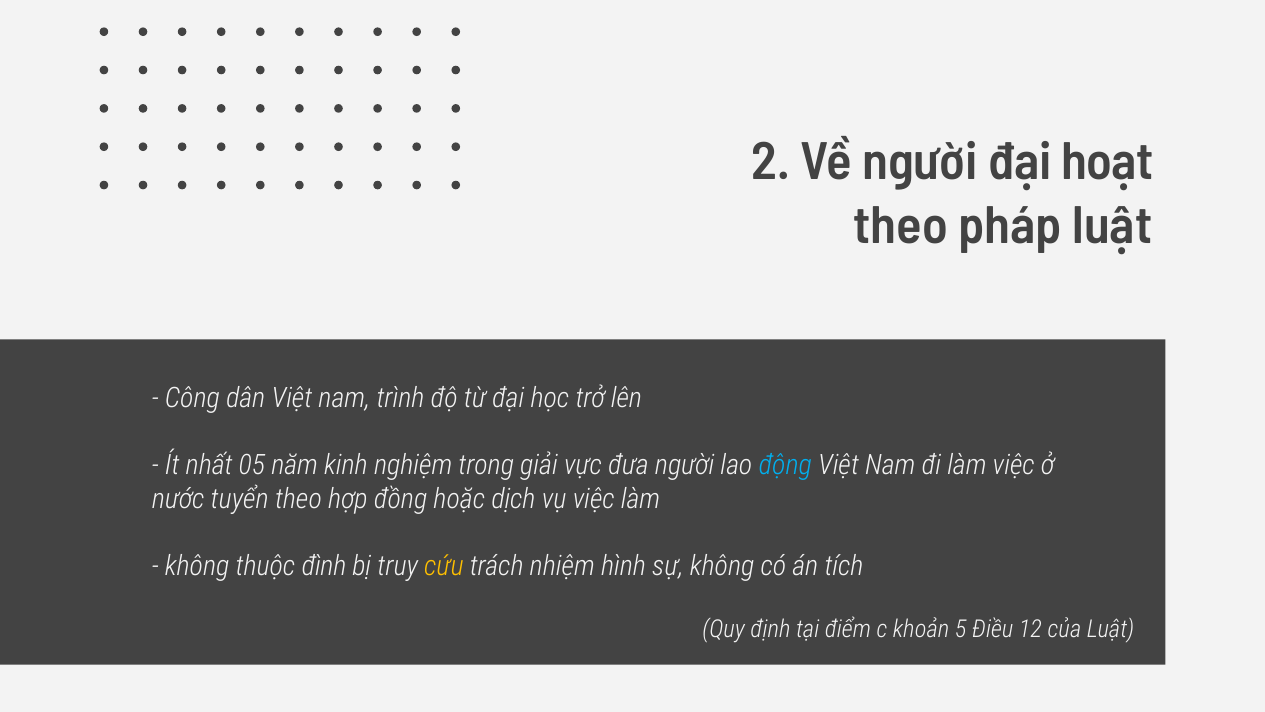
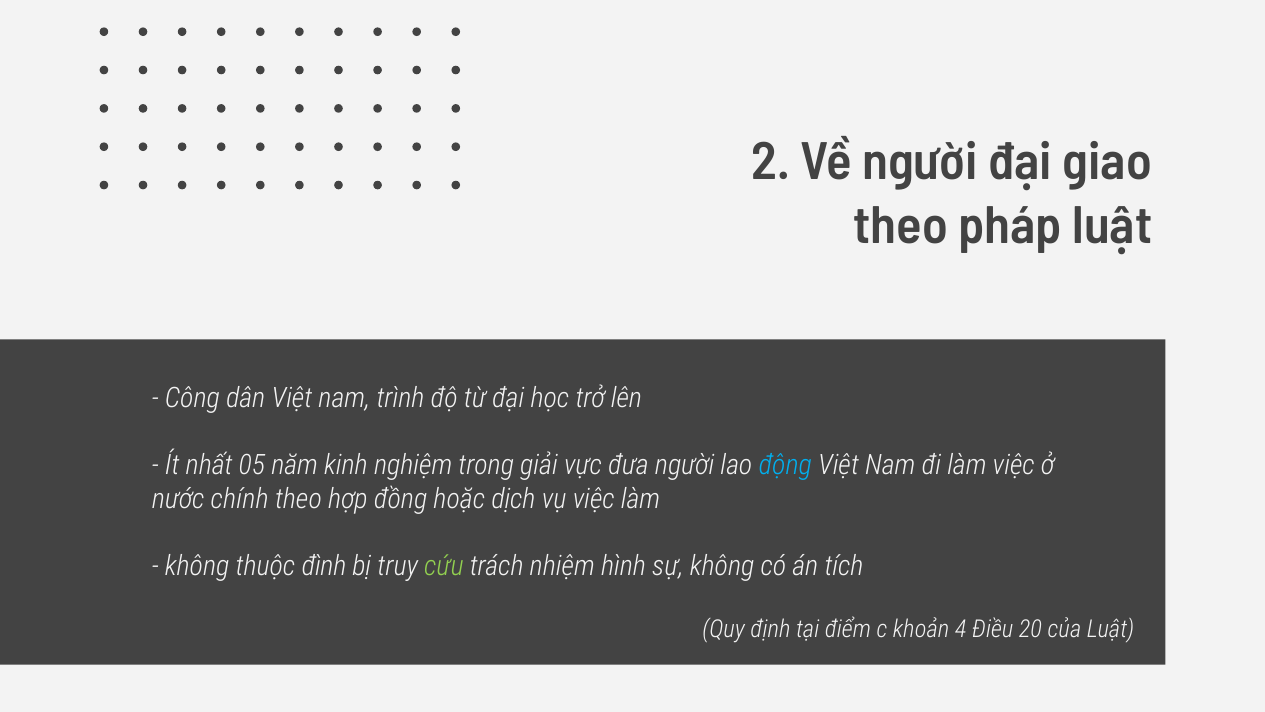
hoạt: hoạt -> giao
tuyển: tuyển -> chính
cứu colour: yellow -> light green
5: 5 -> 4
12: 12 -> 20
